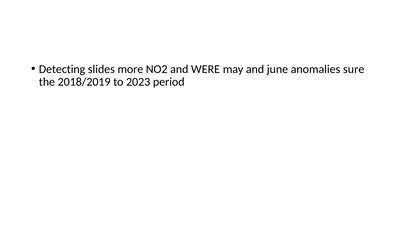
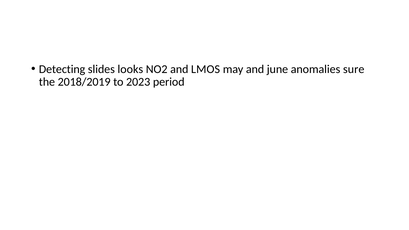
more: more -> looks
WERE: WERE -> LMOS
